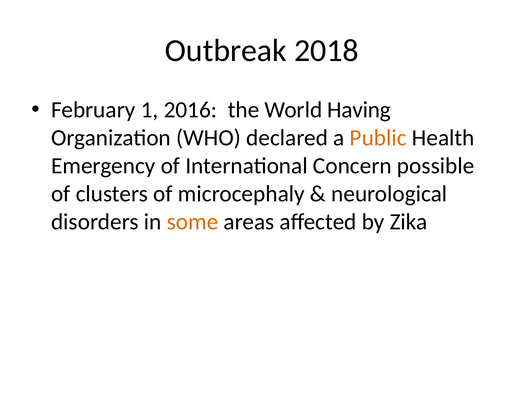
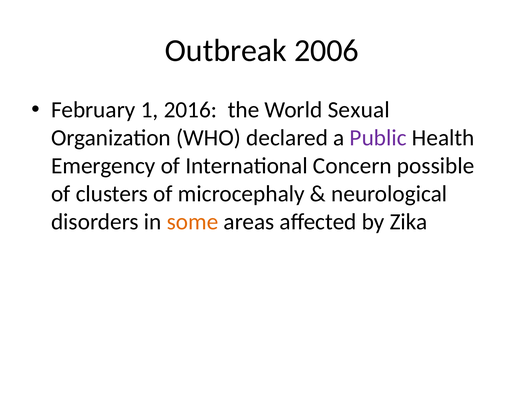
2018: 2018 -> 2006
Having: Having -> Sexual
Public colour: orange -> purple
